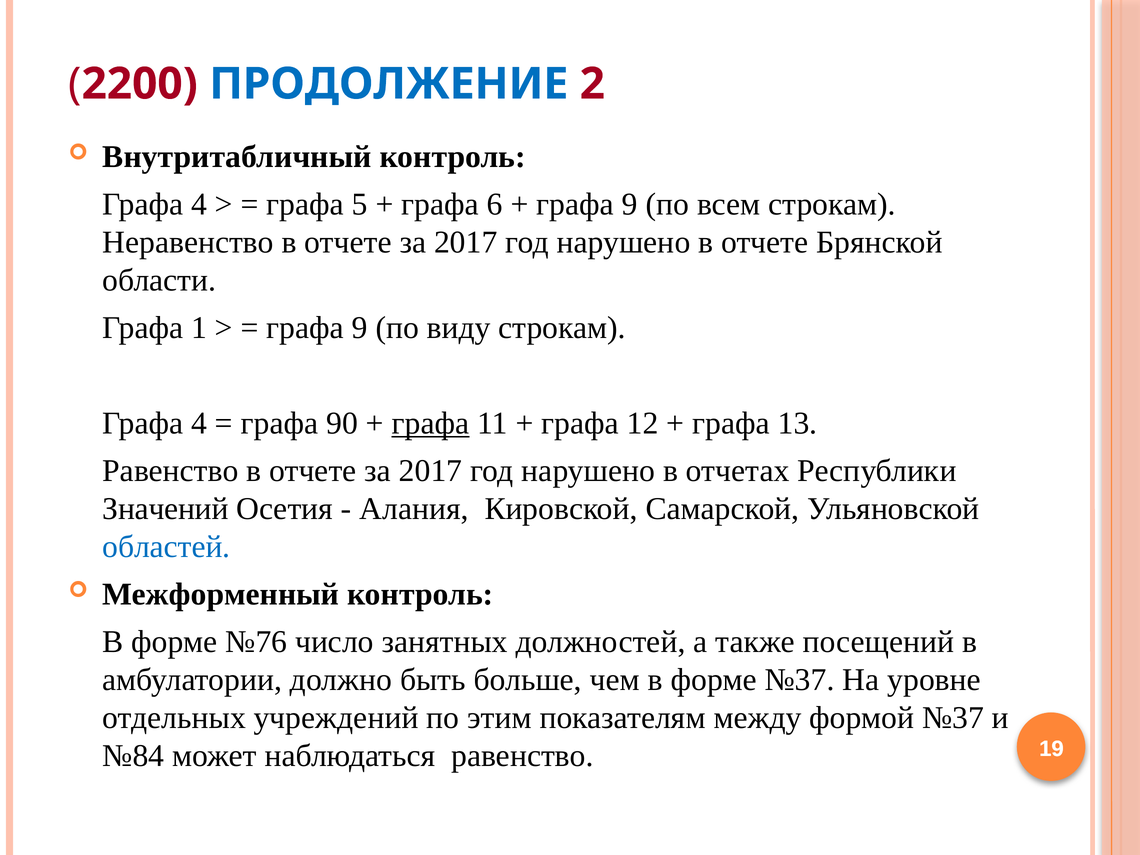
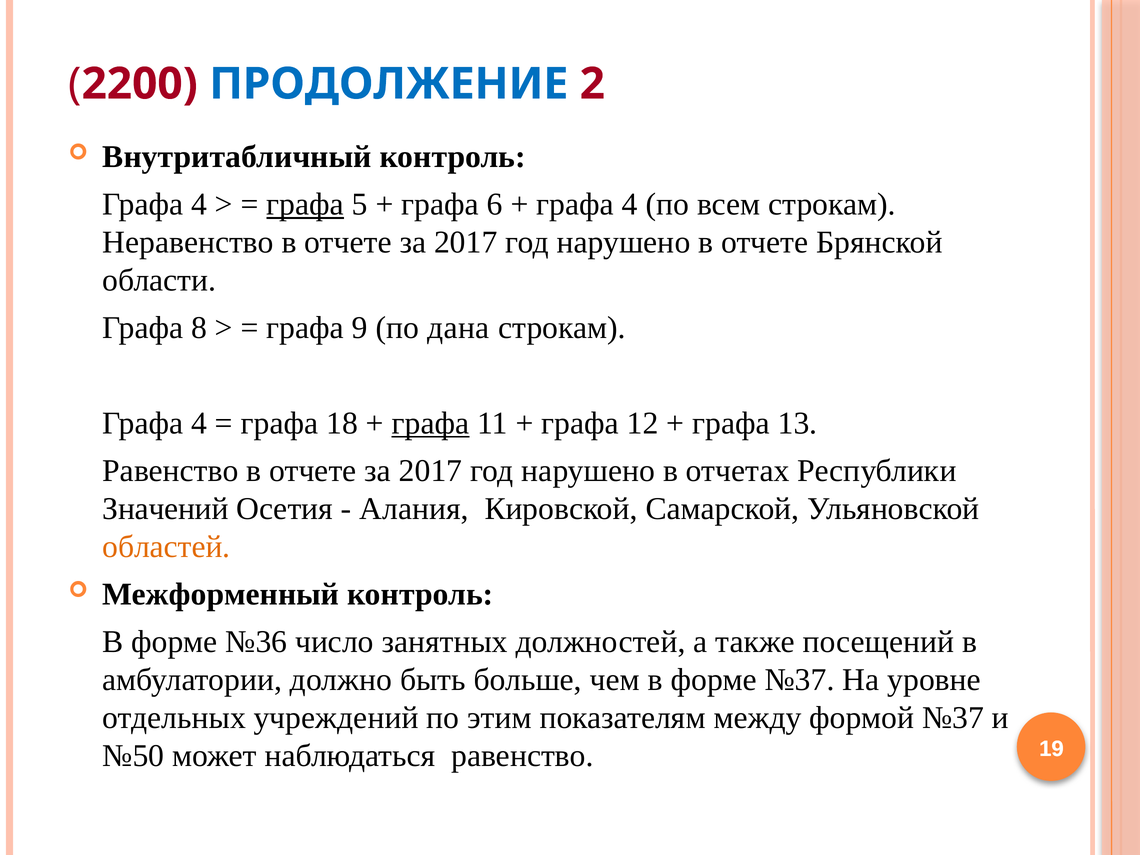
графа at (305, 204) underline: none -> present
9 at (630, 204): 9 -> 4
1: 1 -> 8
виду: виду -> дана
90: 90 -> 18
областей colour: blue -> orange
№76: №76 -> №36
№84: №84 -> №50
